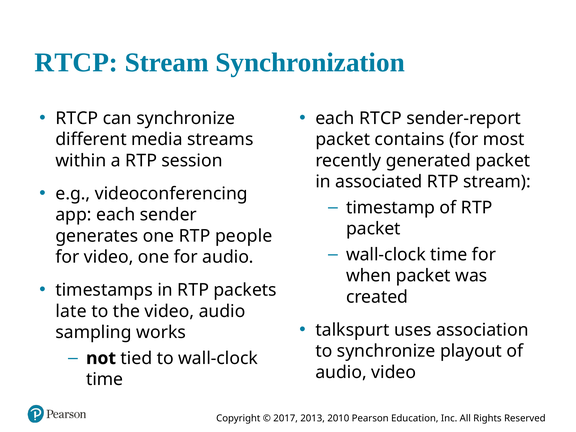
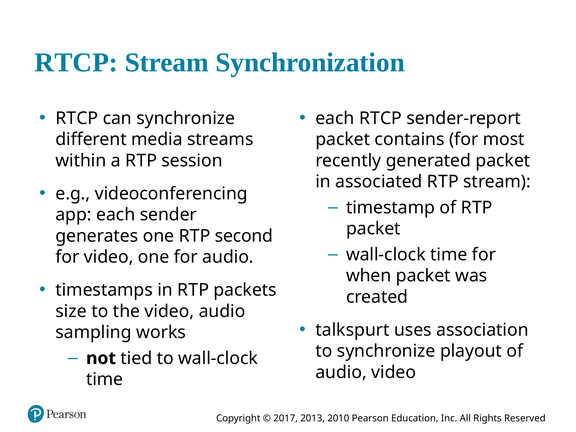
people: people -> second
late: late -> size
